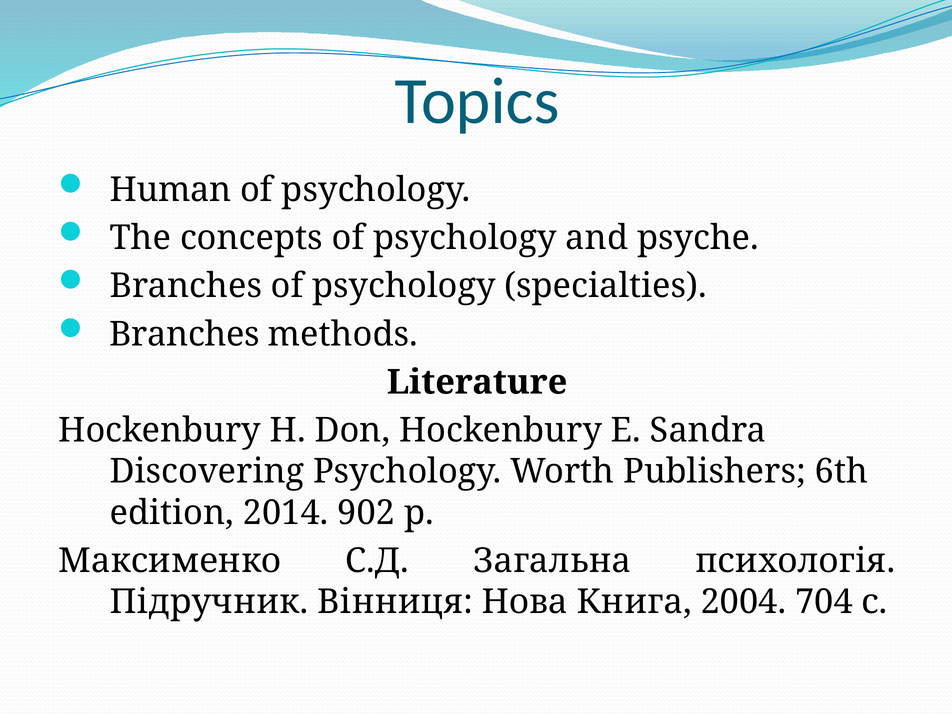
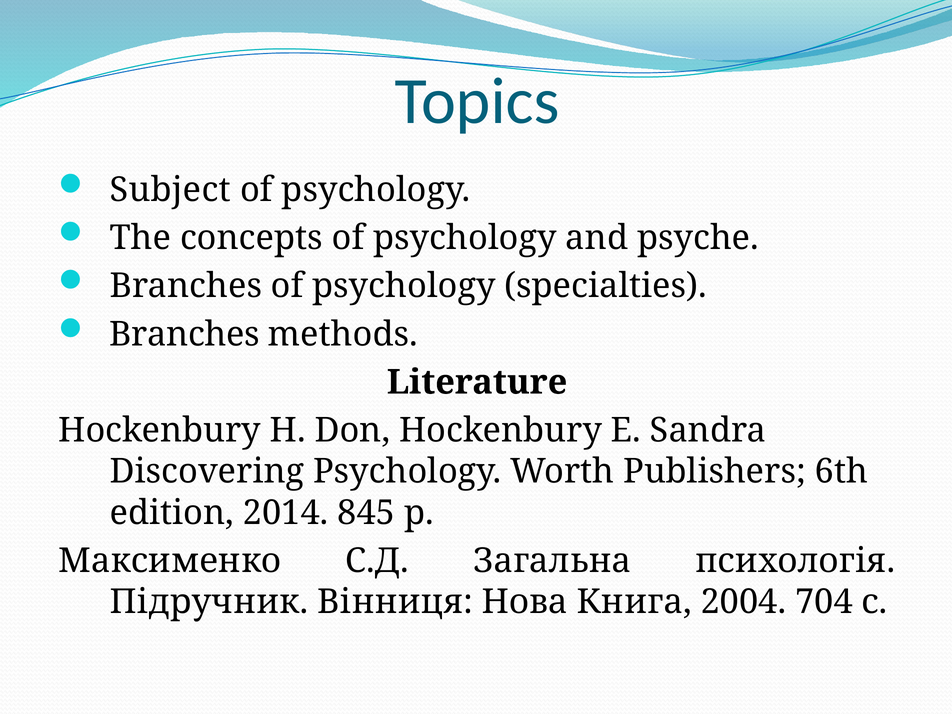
Human: Human -> Subject
902: 902 -> 845
